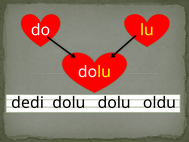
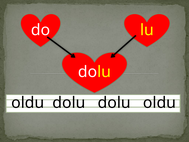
dedi at (28, 103): dedi -> oldu
